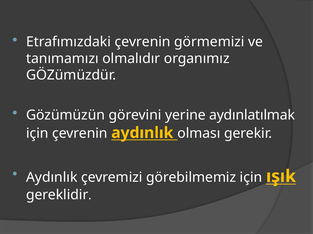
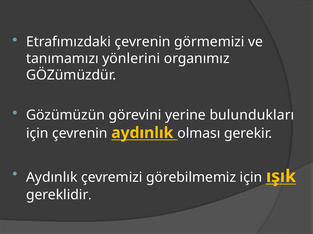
olmalıdır: olmalıdır -> yönlerini
aydınlatılmak: aydınlatılmak -> bulundukları
